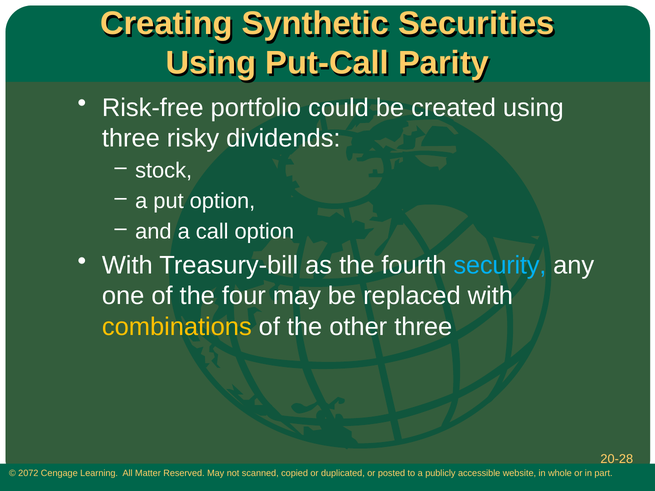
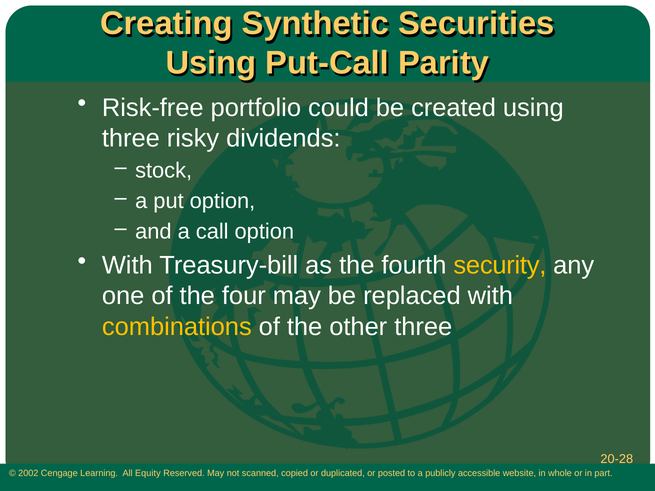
security colour: light blue -> yellow
2072: 2072 -> 2002
Matter: Matter -> Equity
